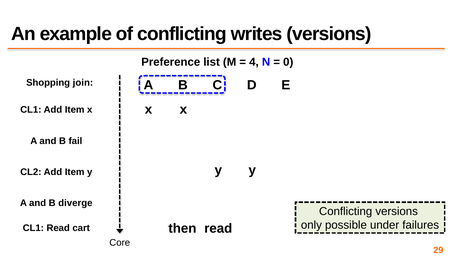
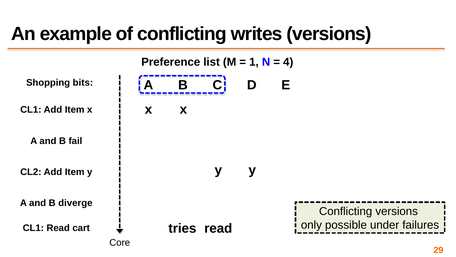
4: 4 -> 1
0: 0 -> 4
join: join -> bits
then: then -> tries
